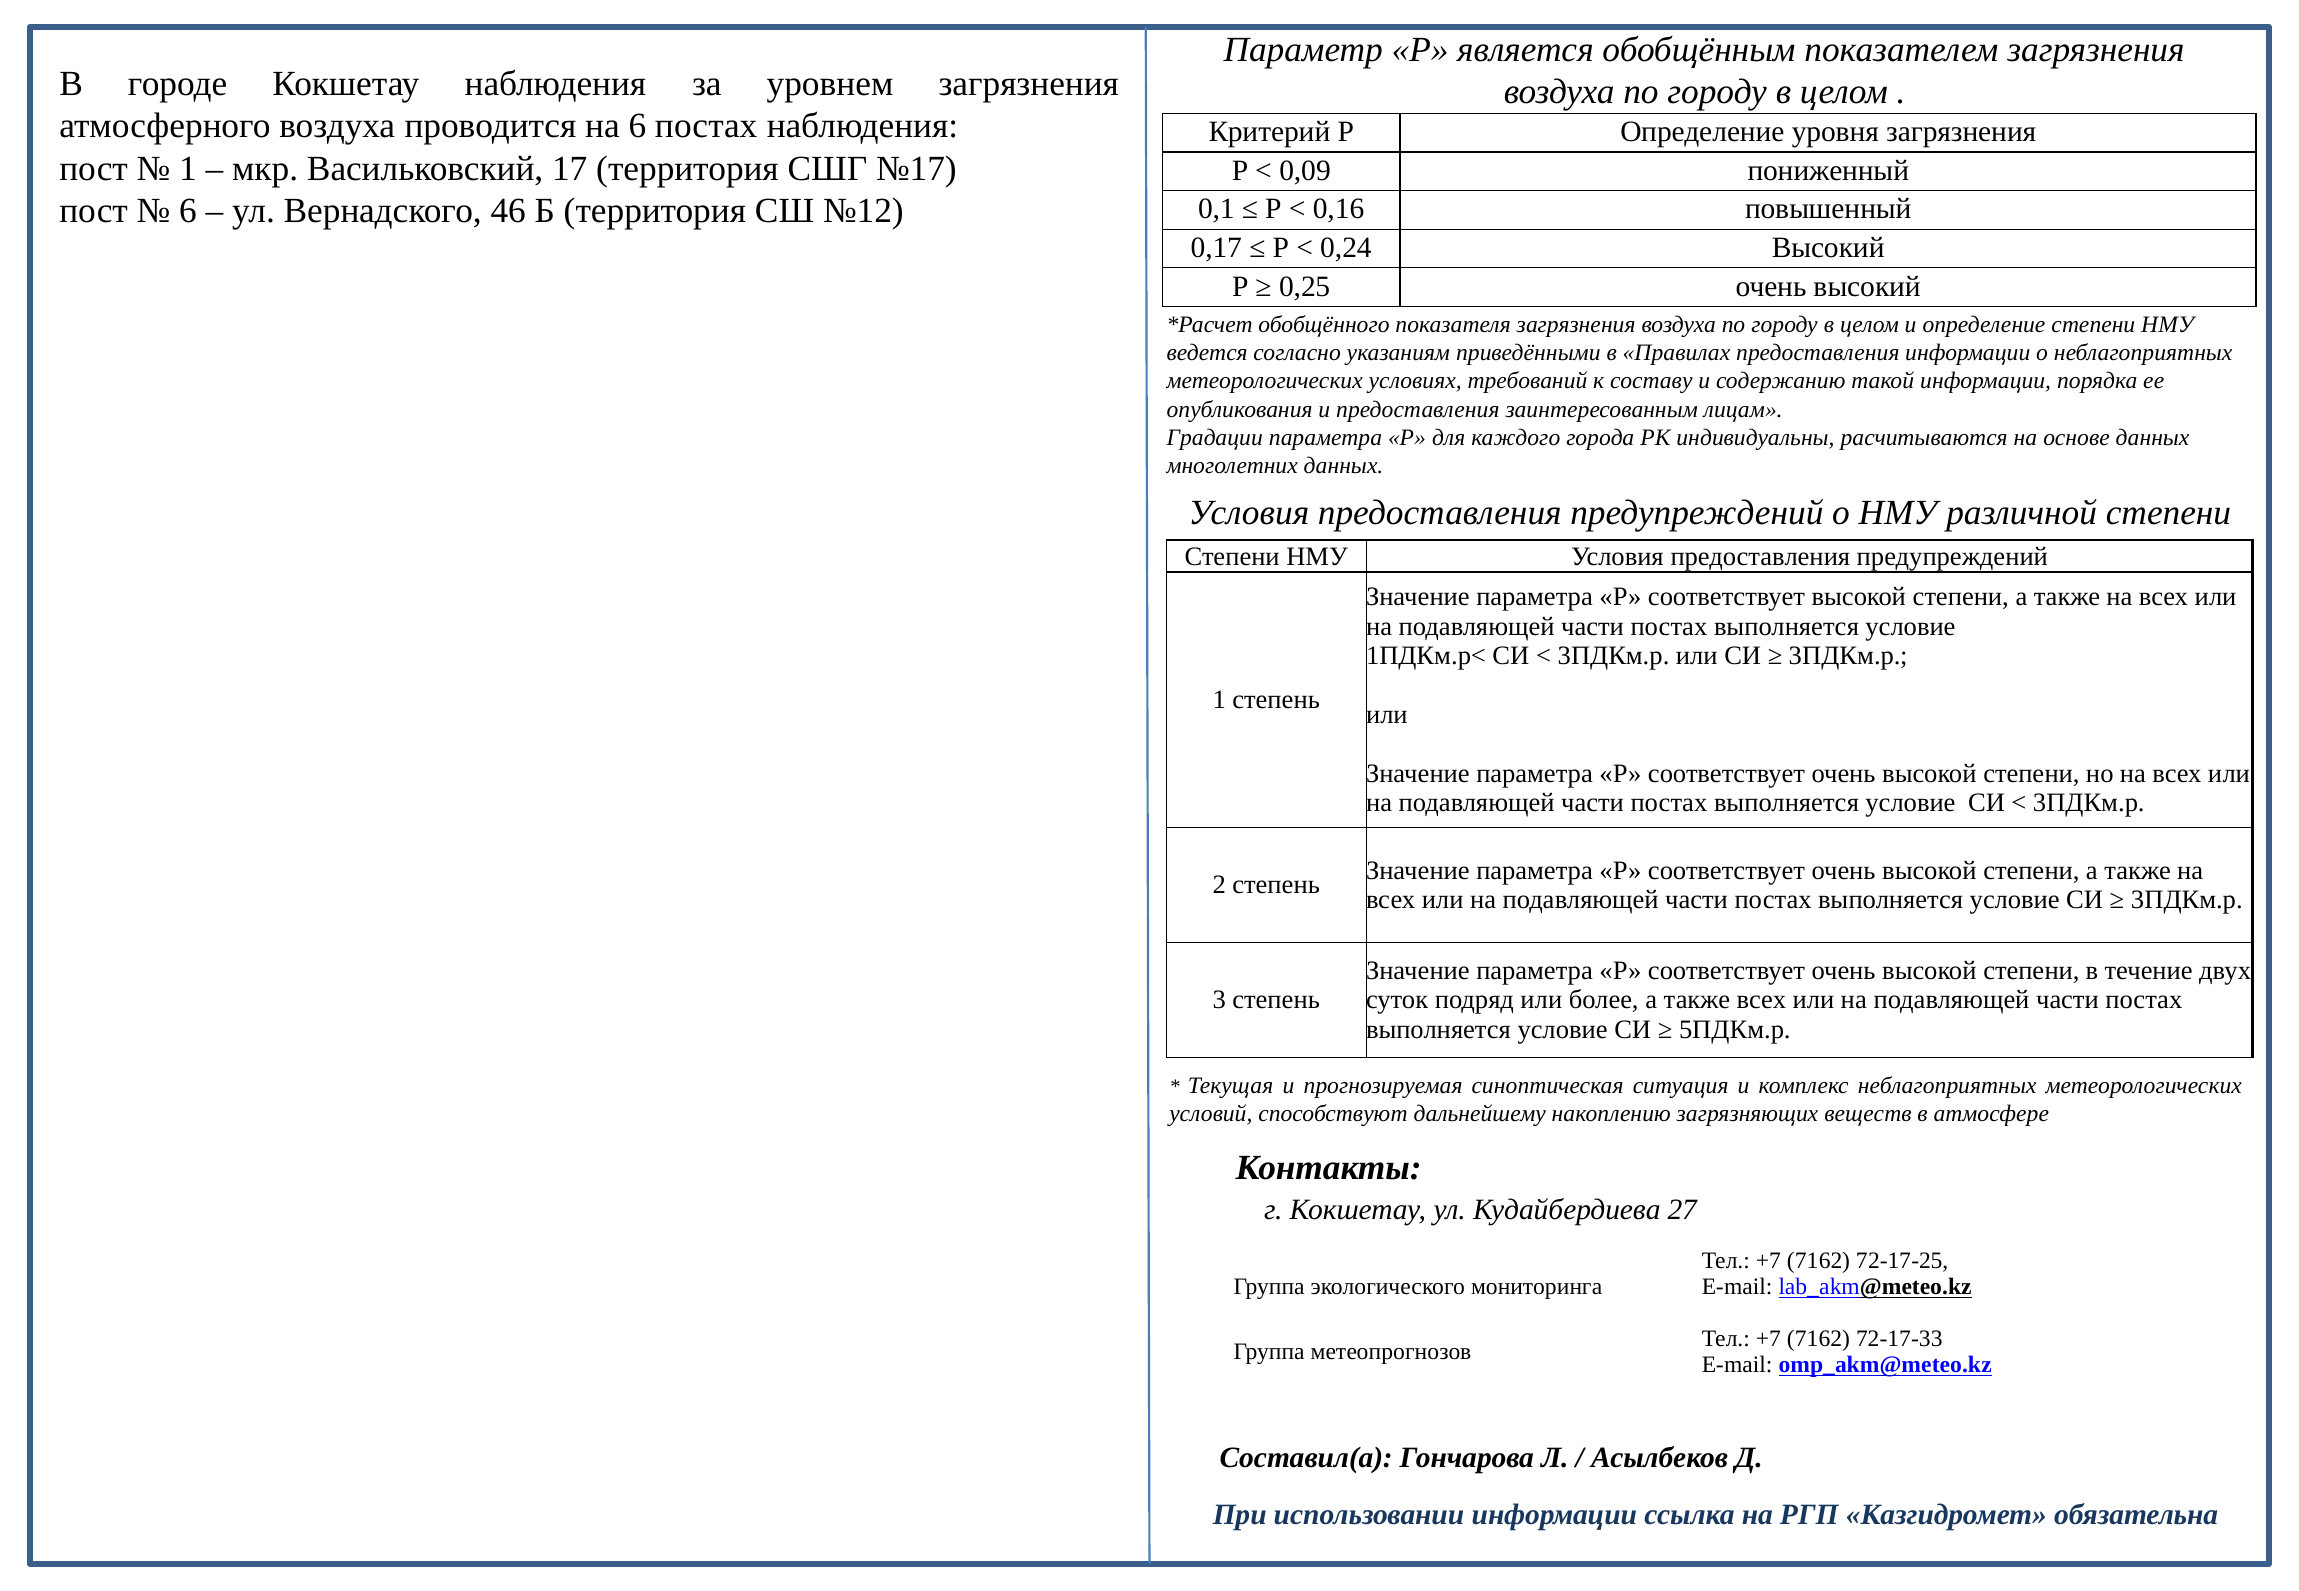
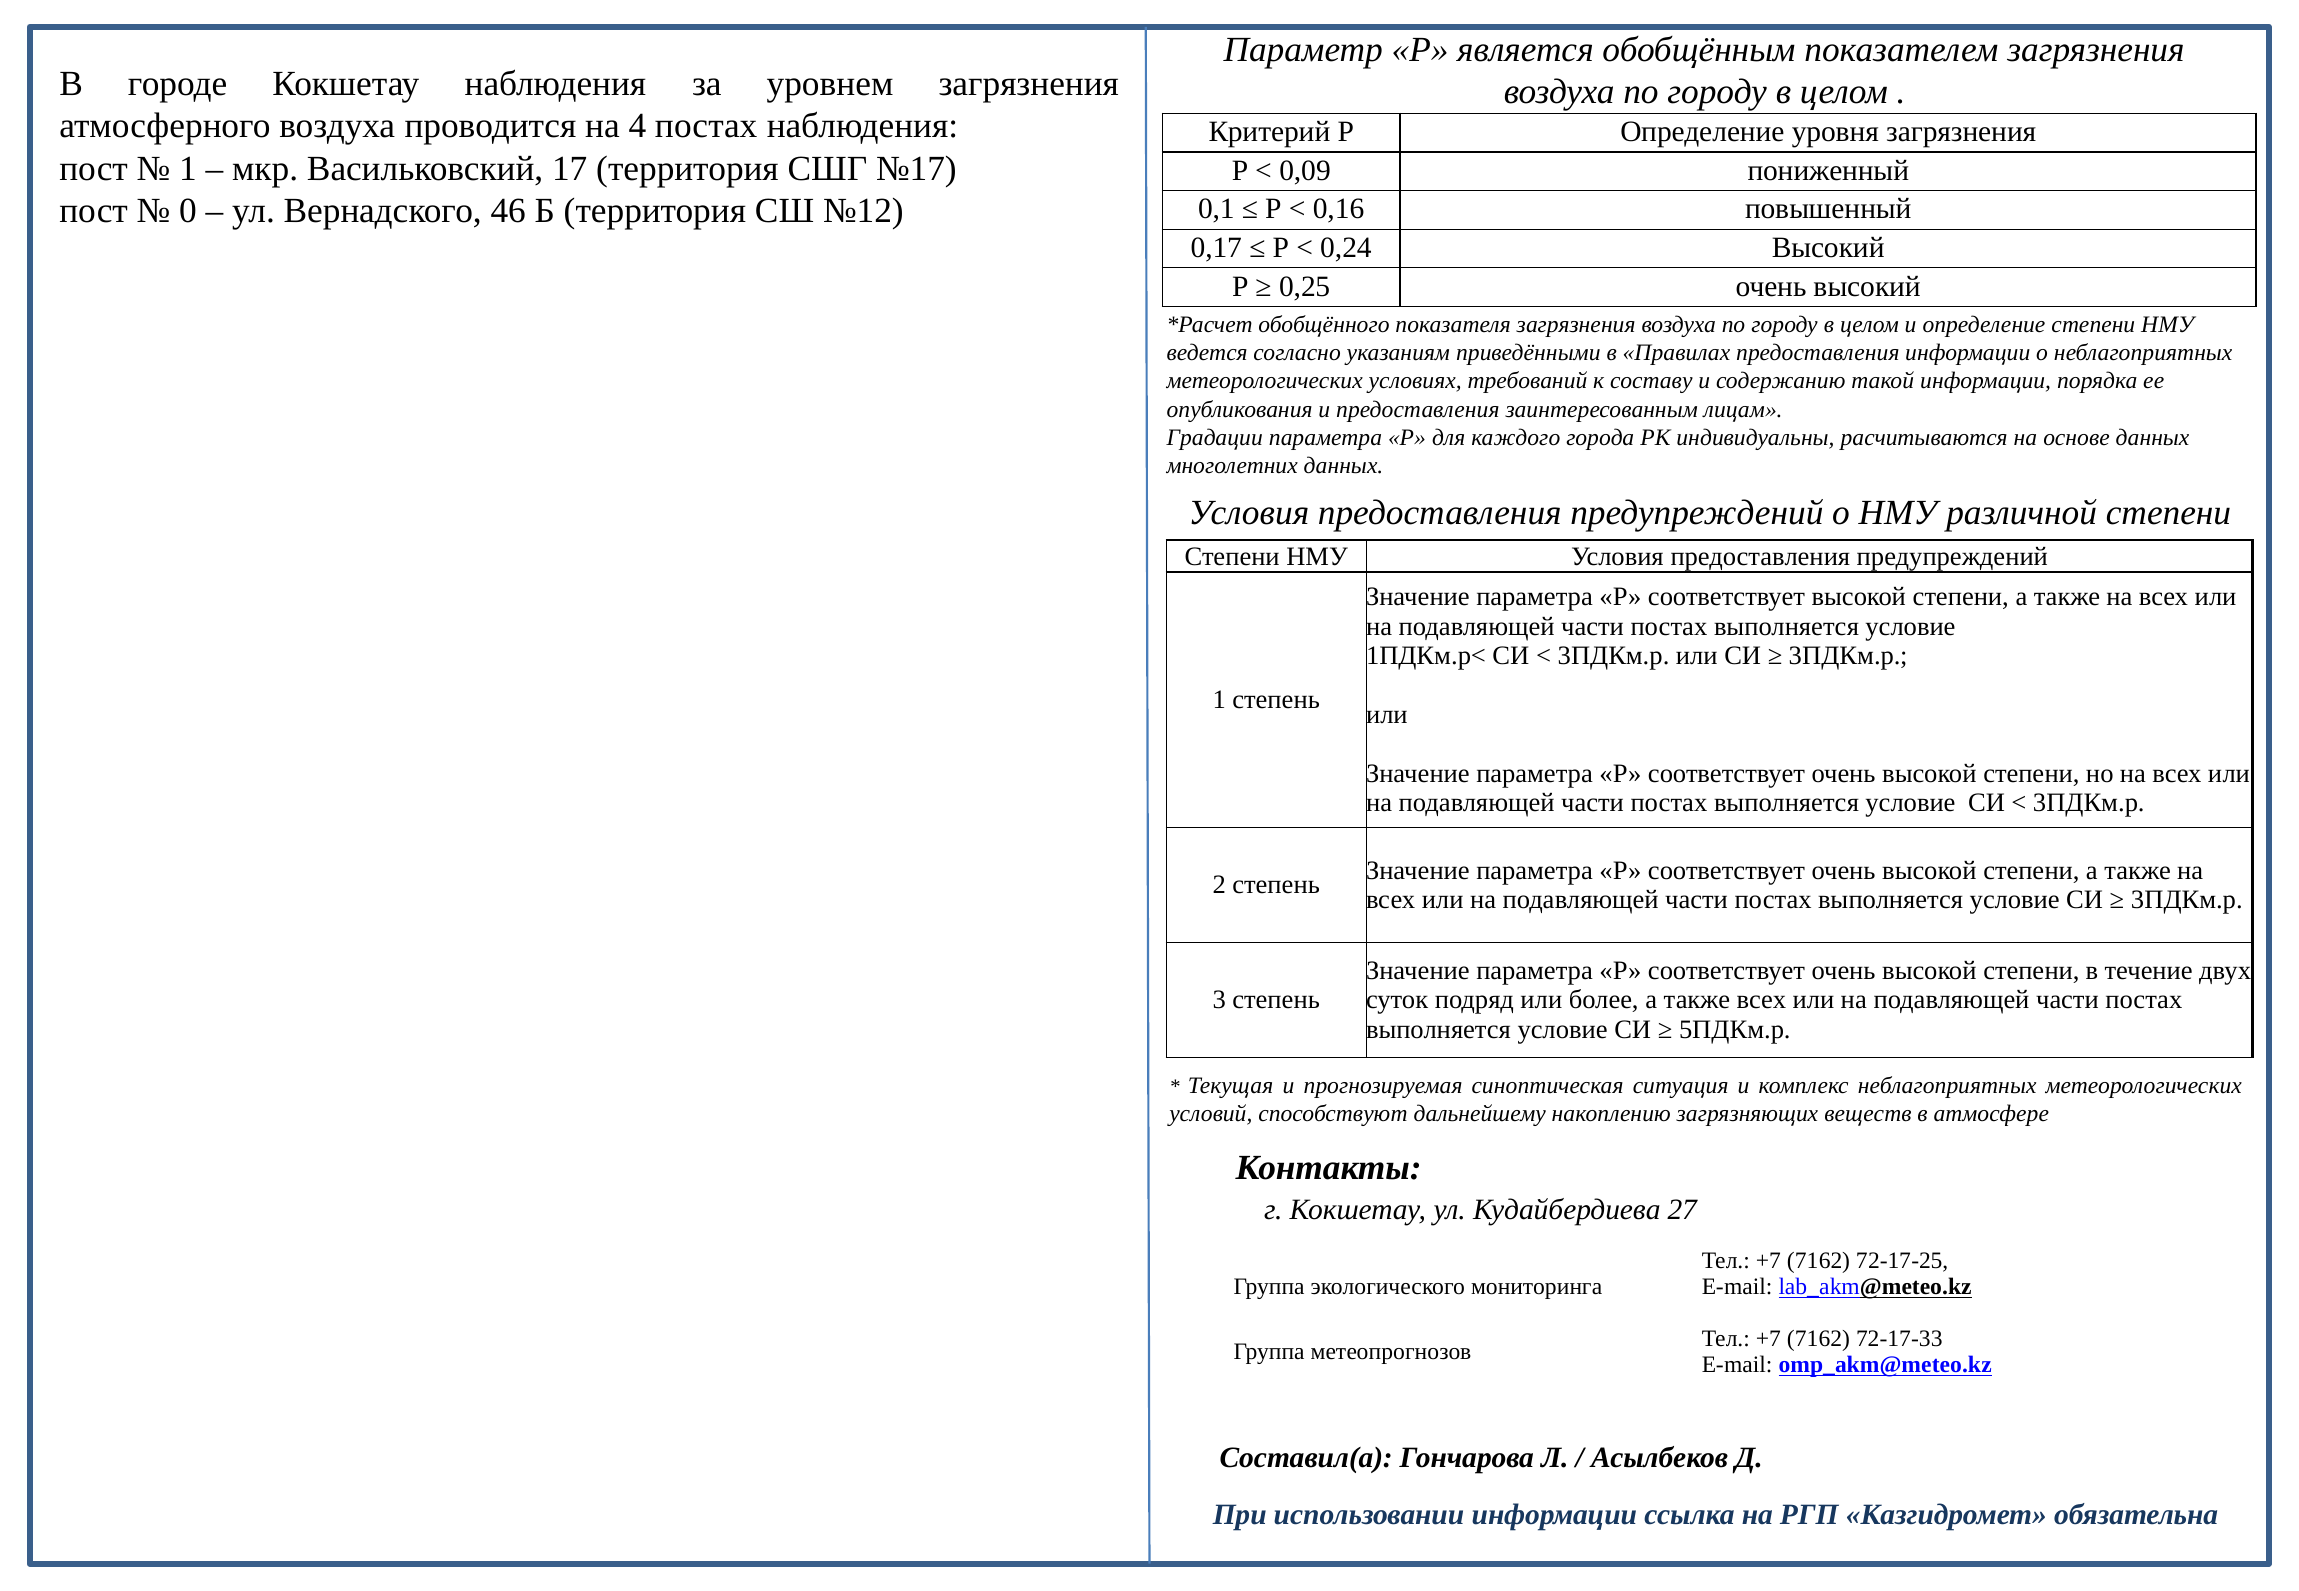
на 6: 6 -> 4
6 at (188, 211): 6 -> 0
